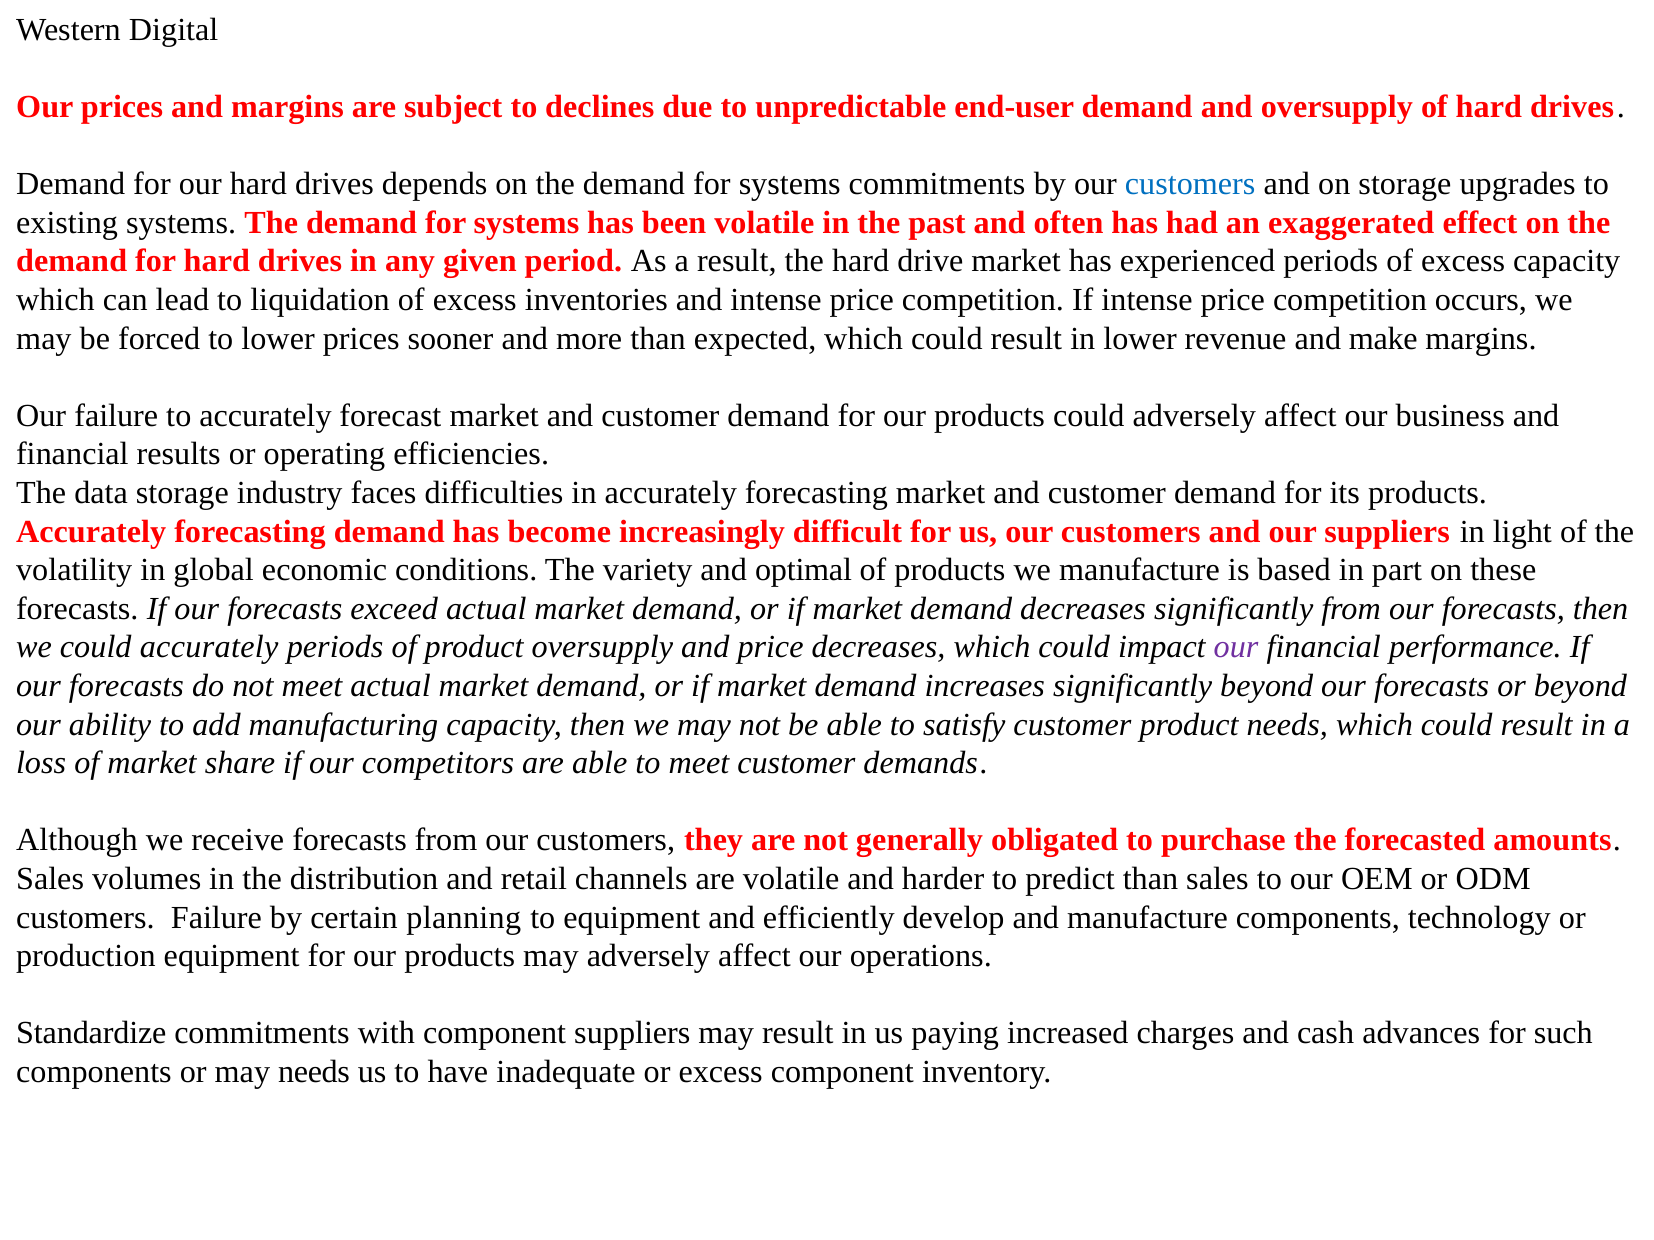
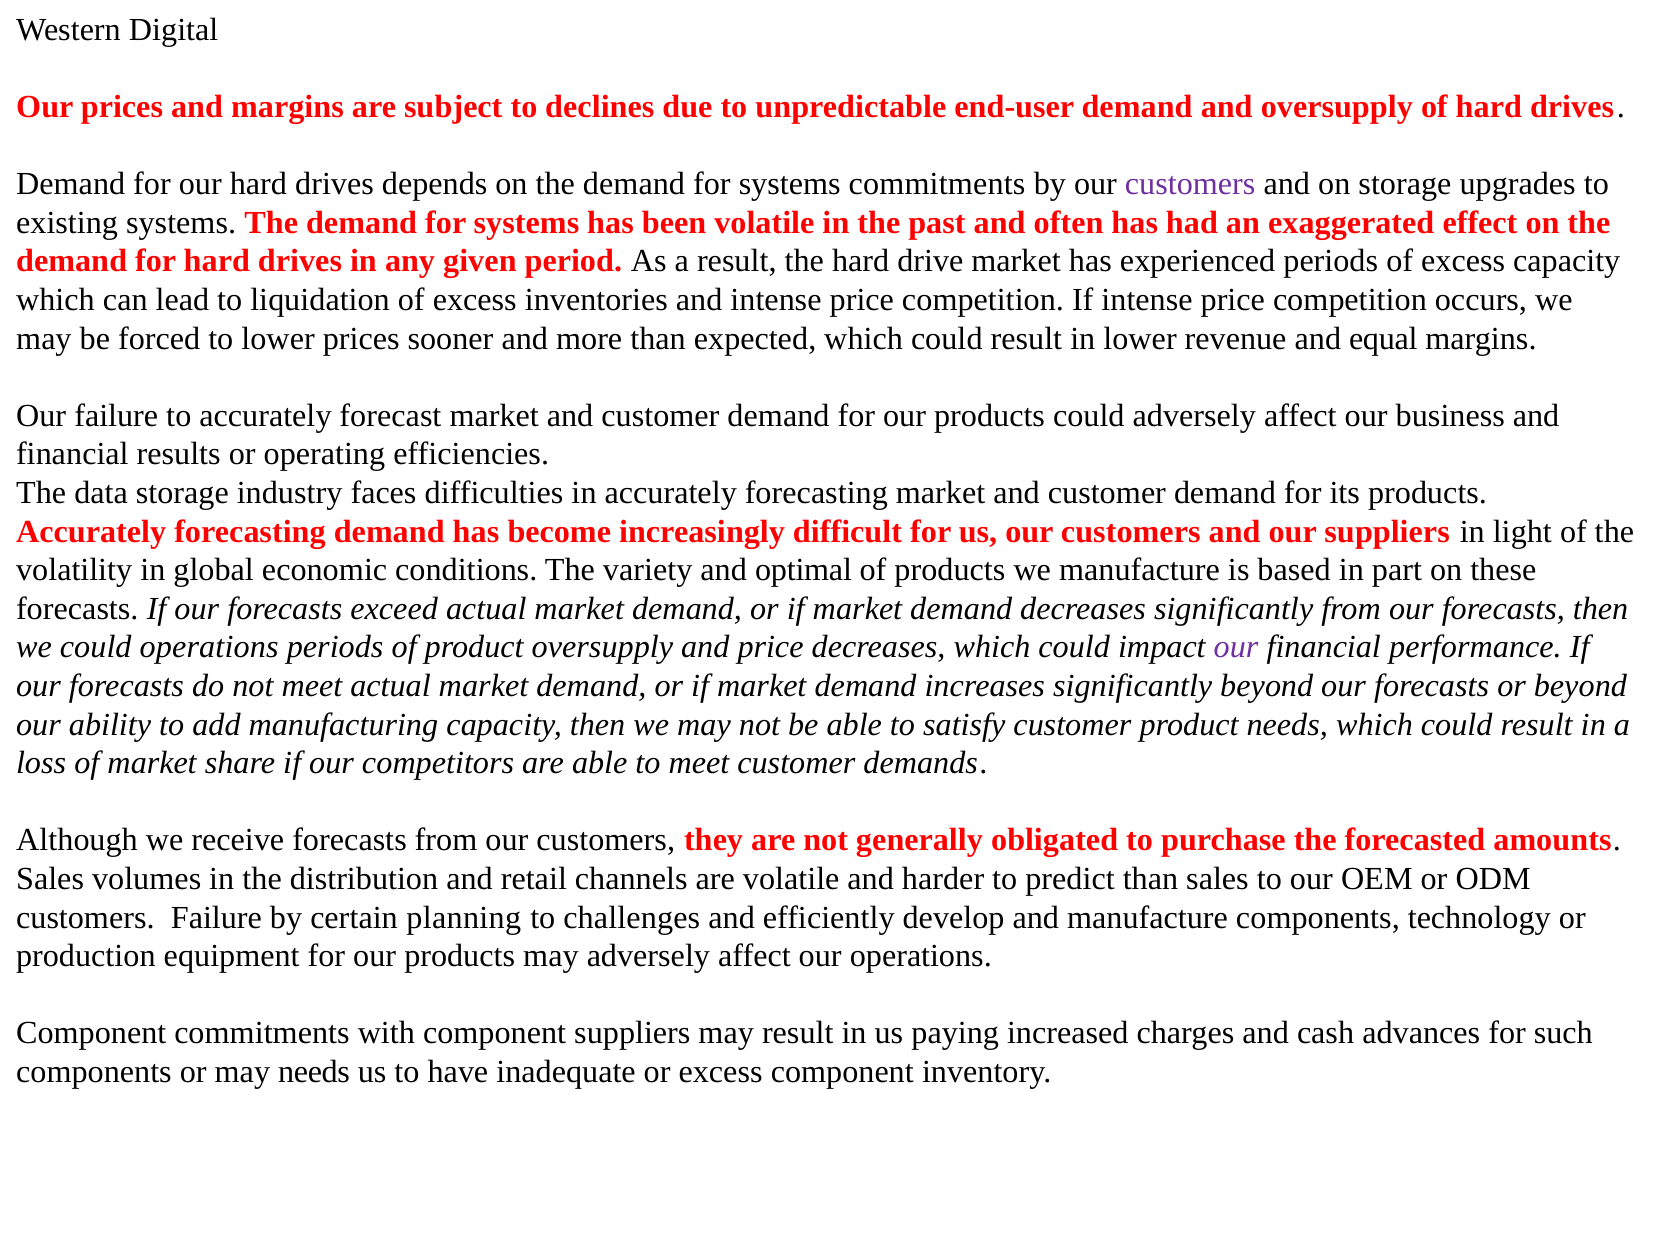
customers at (1190, 184) colour: blue -> purple
make: make -> equal
could accurately: accurately -> operations
to equipment: equipment -> challenges
Standardize at (91, 1034): Standardize -> Component
